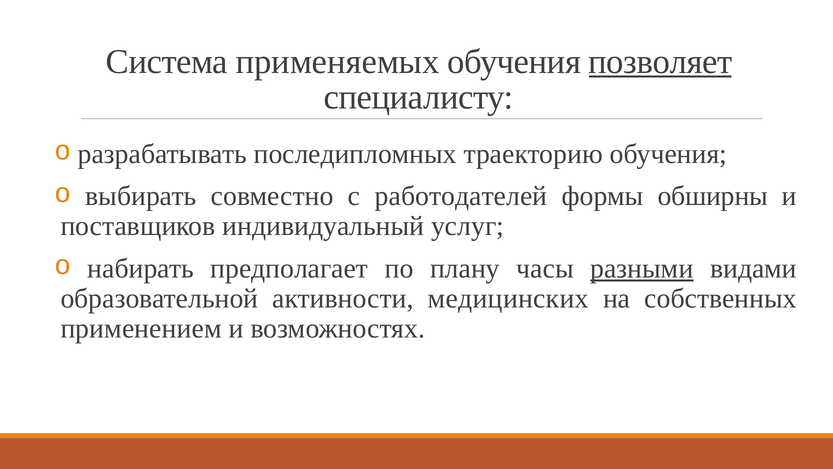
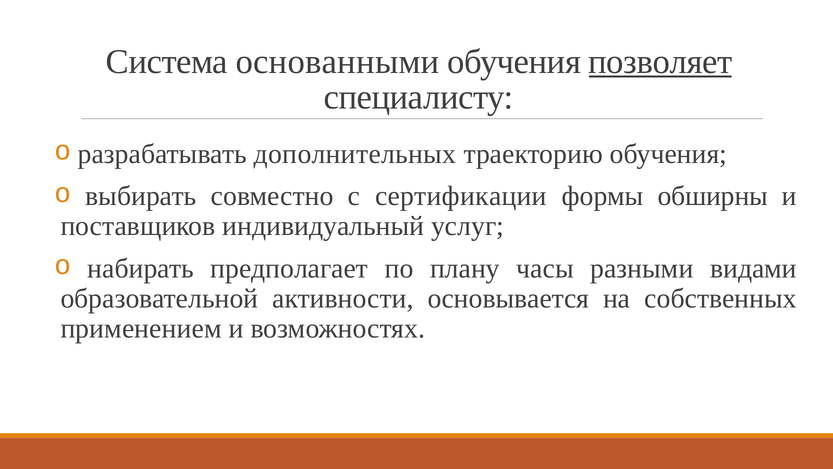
применяемых: применяемых -> основанными
последипломных: последипломных -> дополнительных
работодателей: работодателей -> сертификации
разными underline: present -> none
медицинских: медицинских -> основывается
